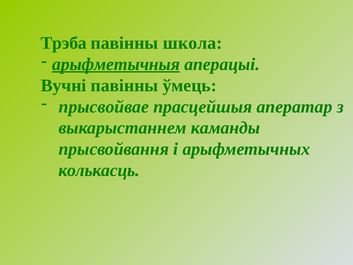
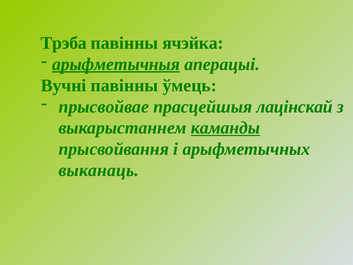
школа: школа -> ячэйка
аператар: аператар -> лацінскай
каманды underline: none -> present
колькасць: колькасць -> выканаць
